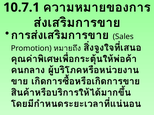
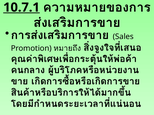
10.7.1 underline: none -> present
